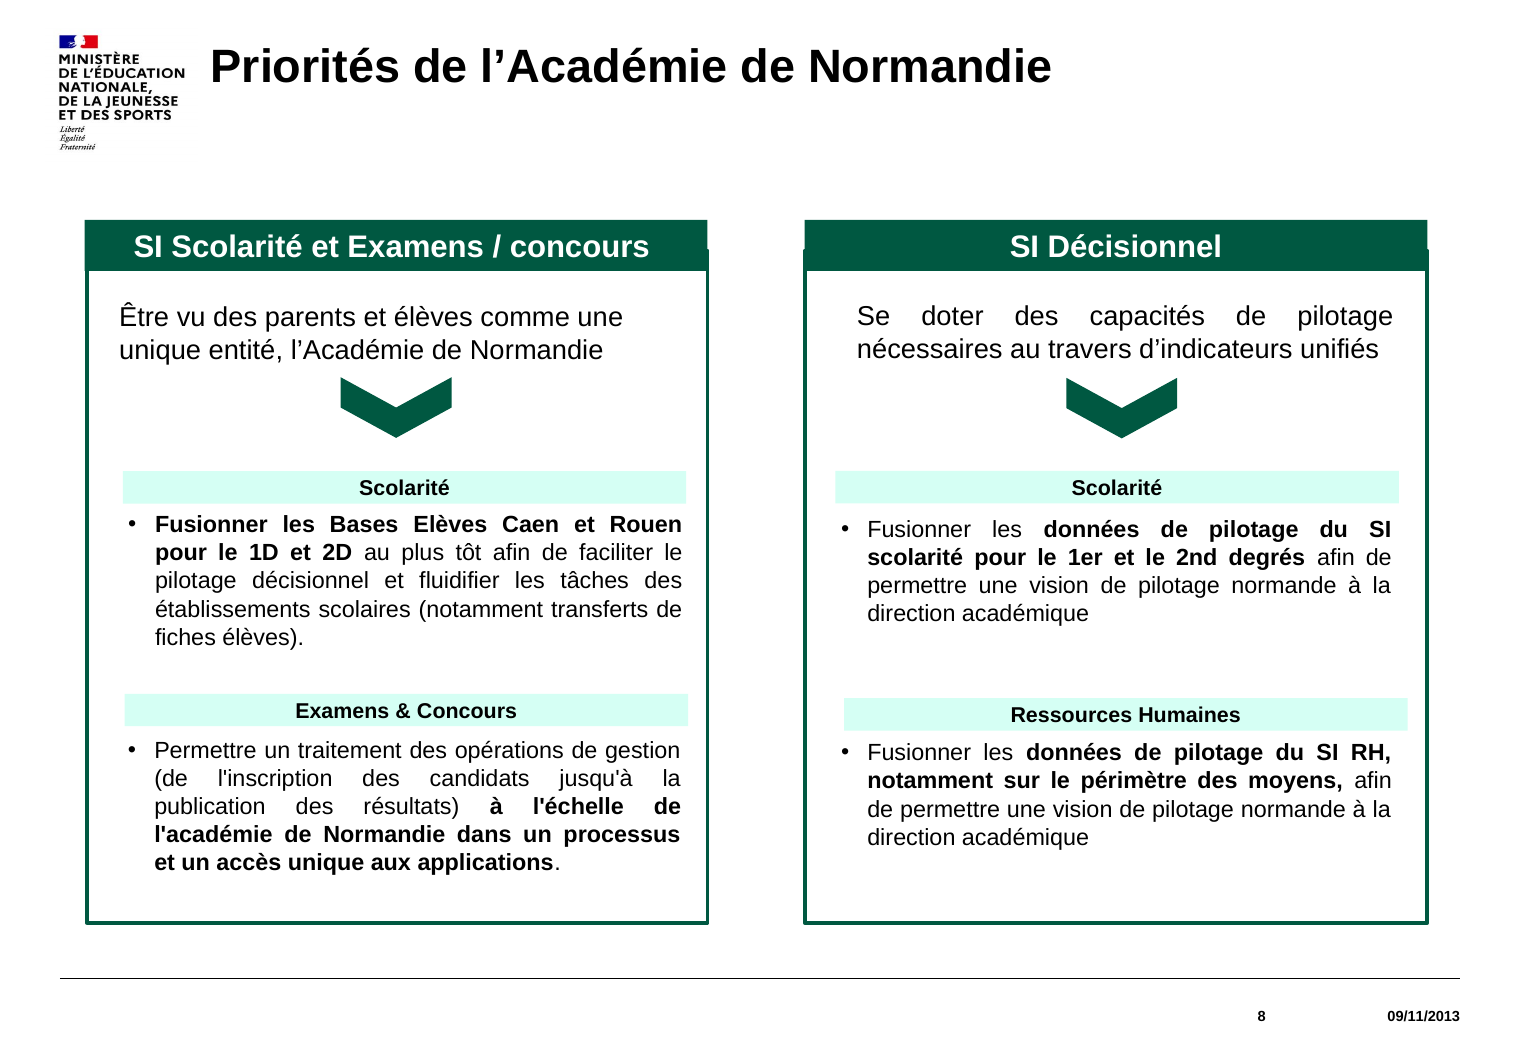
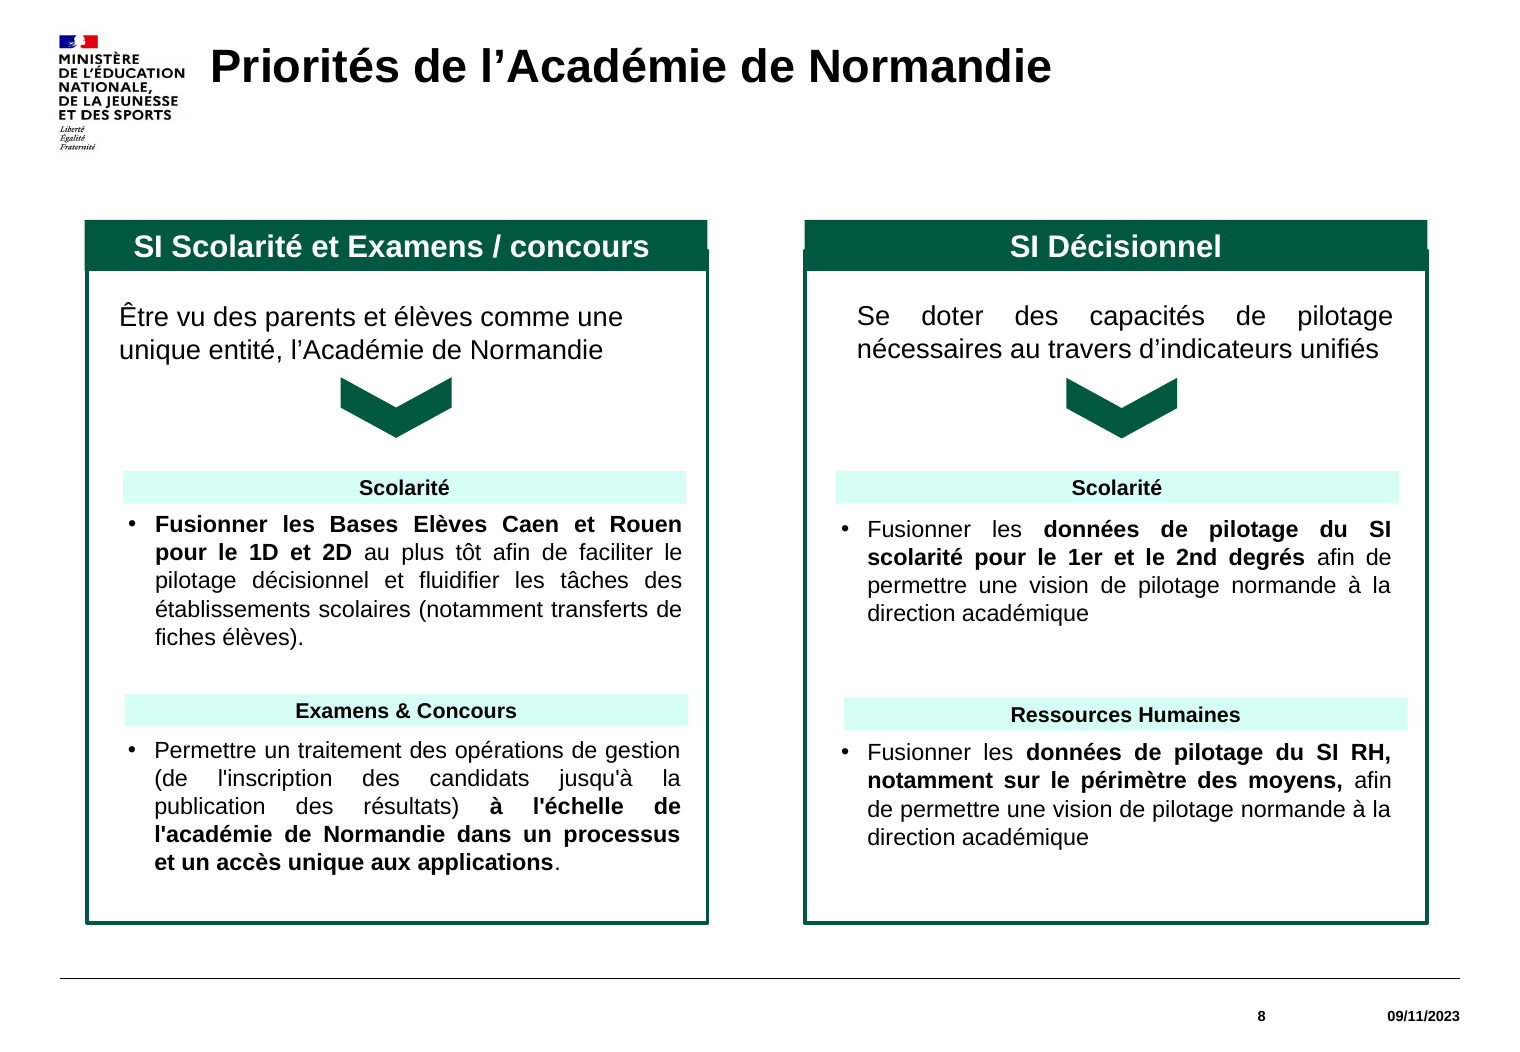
09/11/2013: 09/11/2013 -> 09/11/2023
